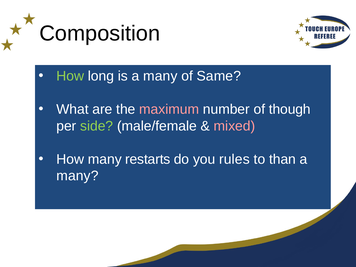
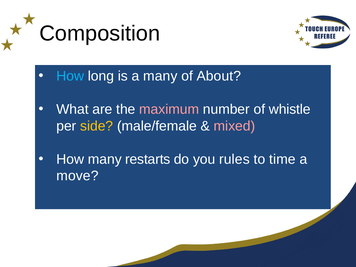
How at (70, 76) colour: light green -> light blue
Same: Same -> About
though: though -> whistle
side colour: light green -> yellow
than: than -> time
many at (77, 176): many -> move
